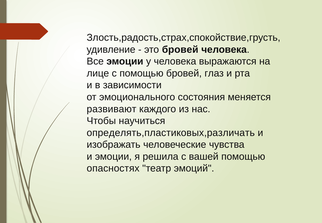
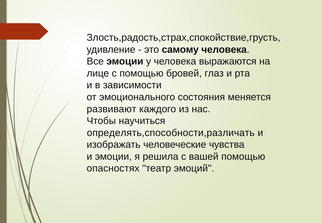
это бровей: бровей -> самому
определять,пластиковых,различать: определять,пластиковых,различать -> определять,способности,различать
